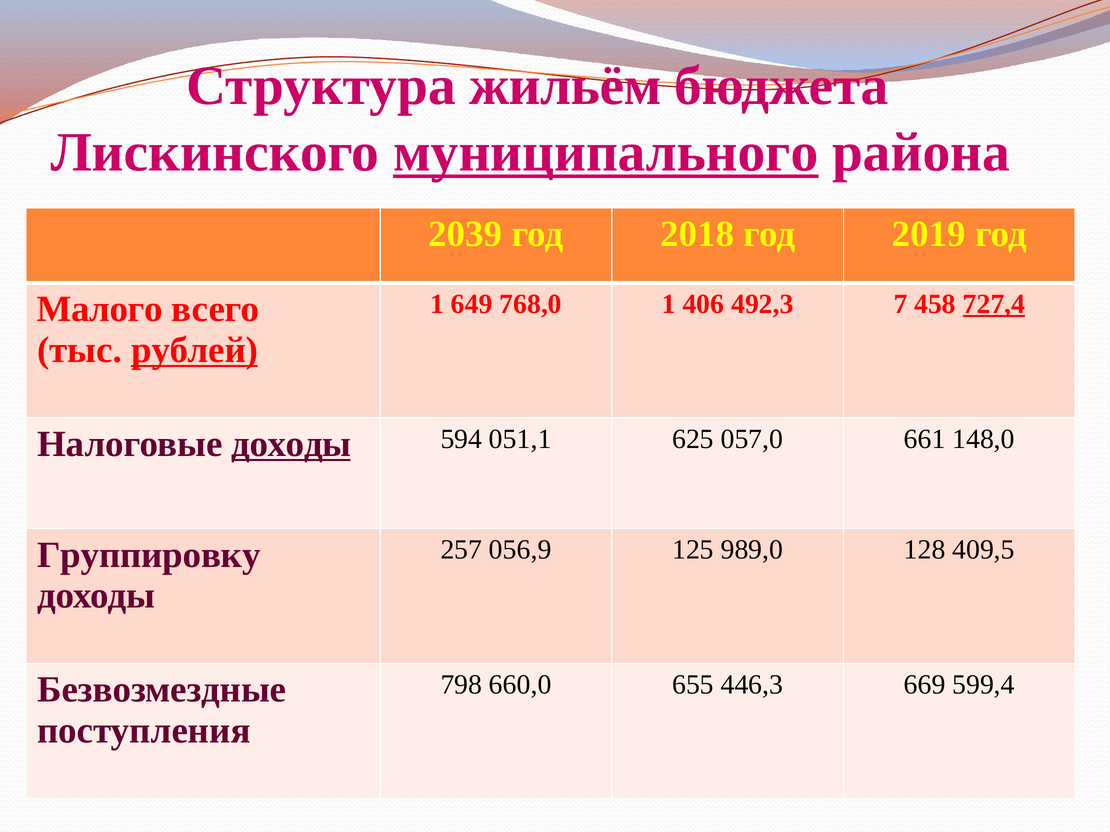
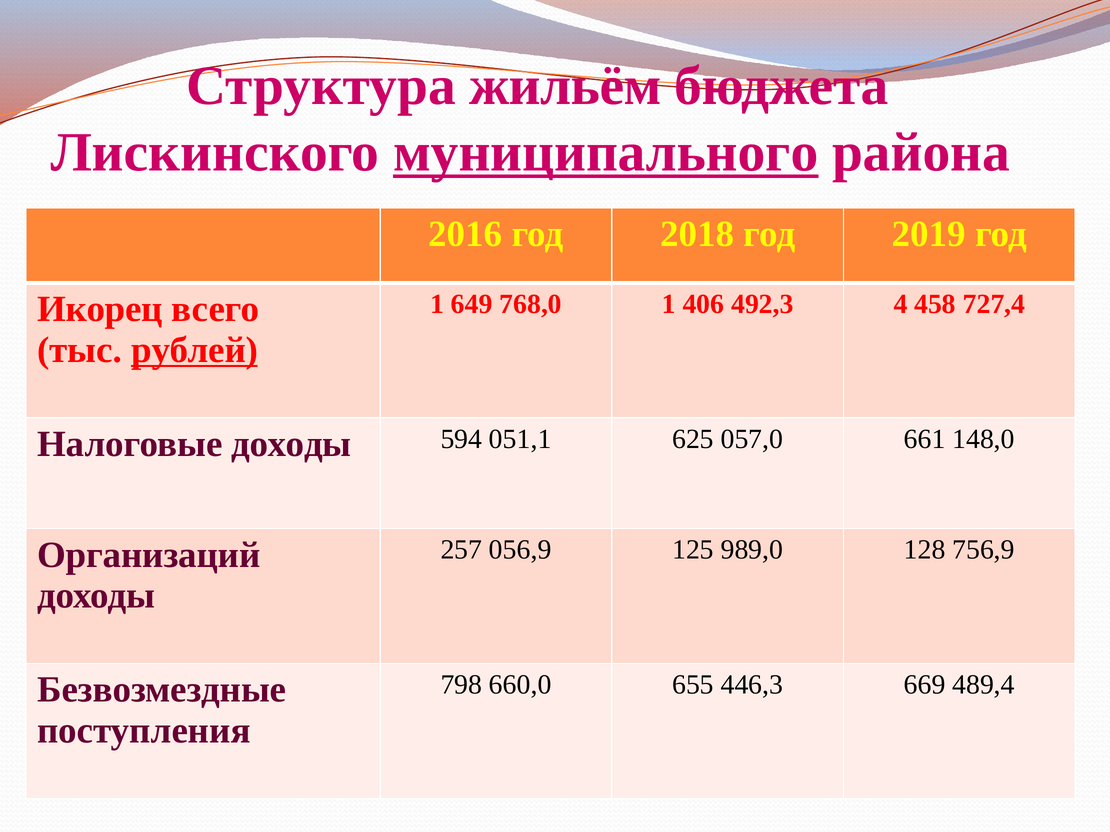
2039: 2039 -> 2016
7: 7 -> 4
727,4 underline: present -> none
Малого: Малого -> Икорец
доходы at (291, 444) underline: present -> none
409,5: 409,5 -> 756,9
Группировку: Группировку -> Организаций
599,4: 599,4 -> 489,4
